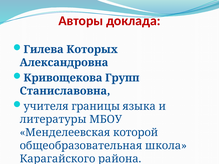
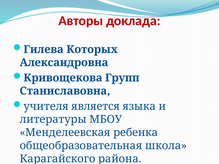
границы: границы -> является
которой: которой -> ребенка
